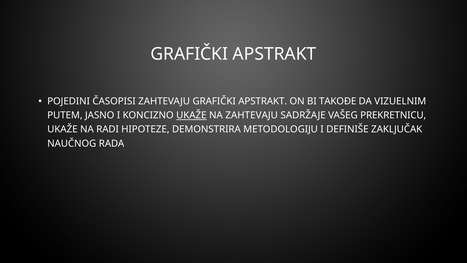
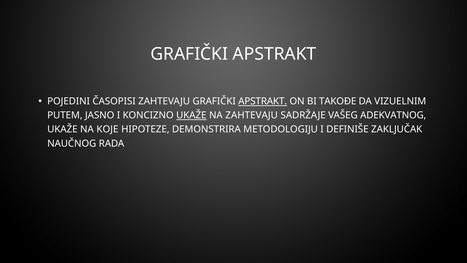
APSTRAKT at (263, 101) underline: none -> present
PREKRETNICU: PREKRETNICU -> ADEKVATNOG
RADI: RADI -> KOJE
